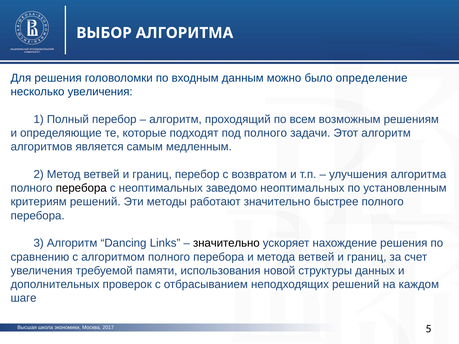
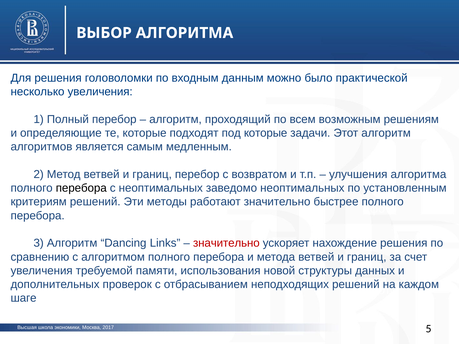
определение: определение -> практической
под полного: полного -> которые
значительно at (226, 243) colour: black -> red
